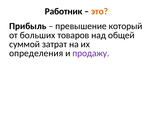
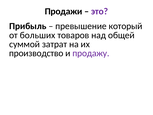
Работник: Работник -> Продажи
это colour: orange -> purple
определения: определения -> производство
